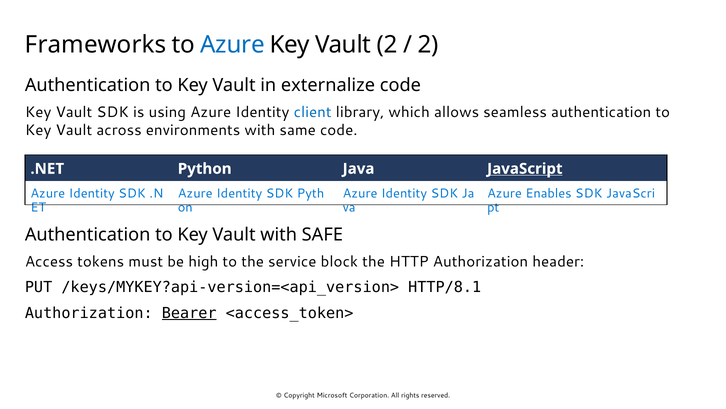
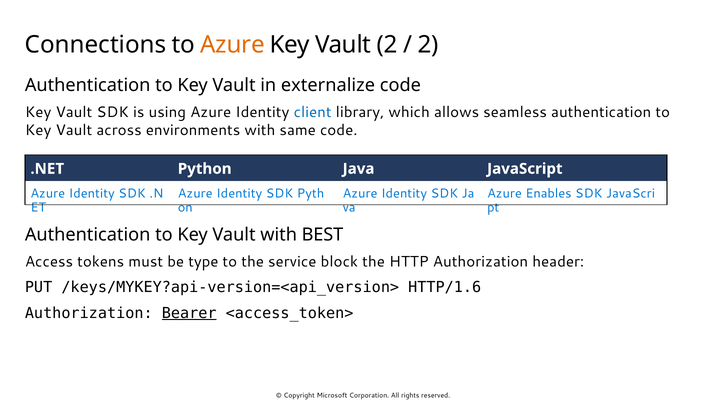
Frameworks: Frameworks -> Connections
Azure at (232, 45) colour: blue -> orange
JavaScript underline: present -> none
SAFE: SAFE -> BEST
high: high -> type
HTTP/8.1: HTTP/8.1 -> HTTP/1.6
